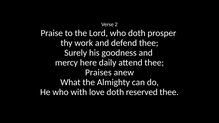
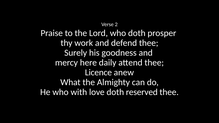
Praises: Praises -> Licence
